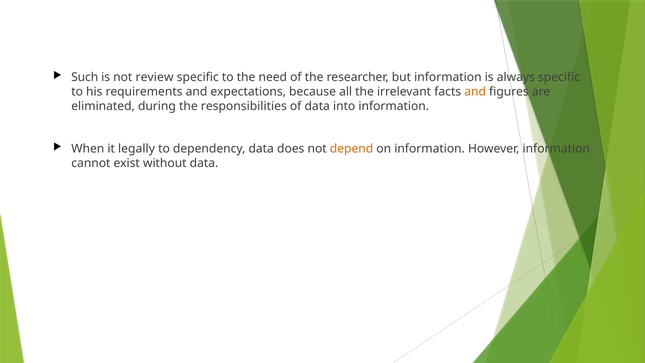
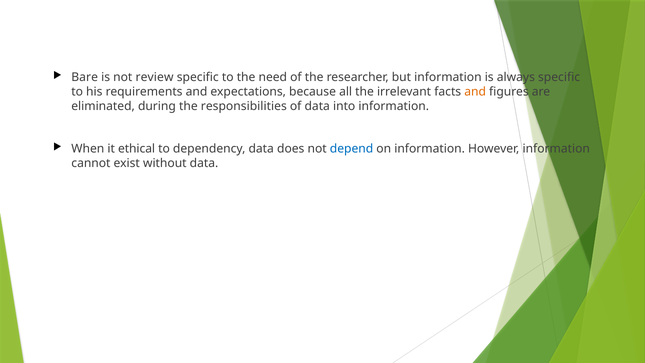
Such: Such -> Bare
legally: legally -> ethical
depend colour: orange -> blue
